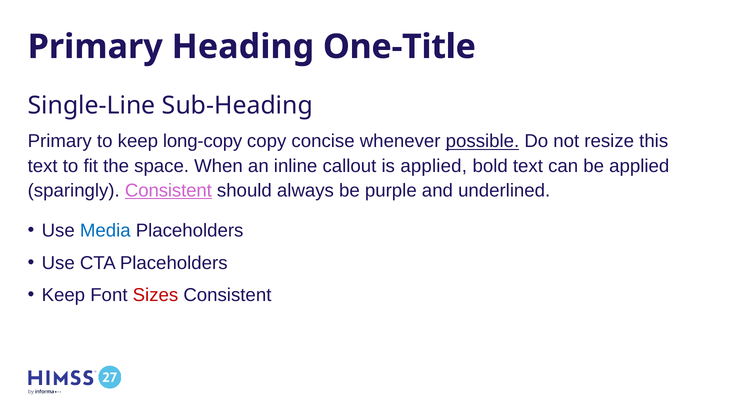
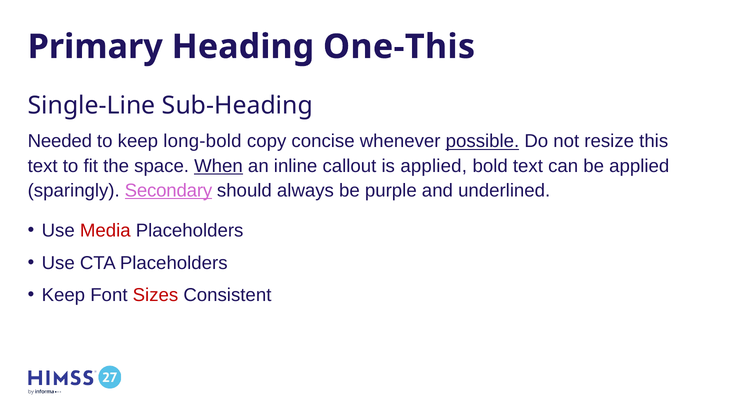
One-Title: One-Title -> One-This
Primary at (60, 141): Primary -> Needed
long-copy: long-copy -> long-bold
When underline: none -> present
sparingly Consistent: Consistent -> Secondary
Media colour: blue -> red
